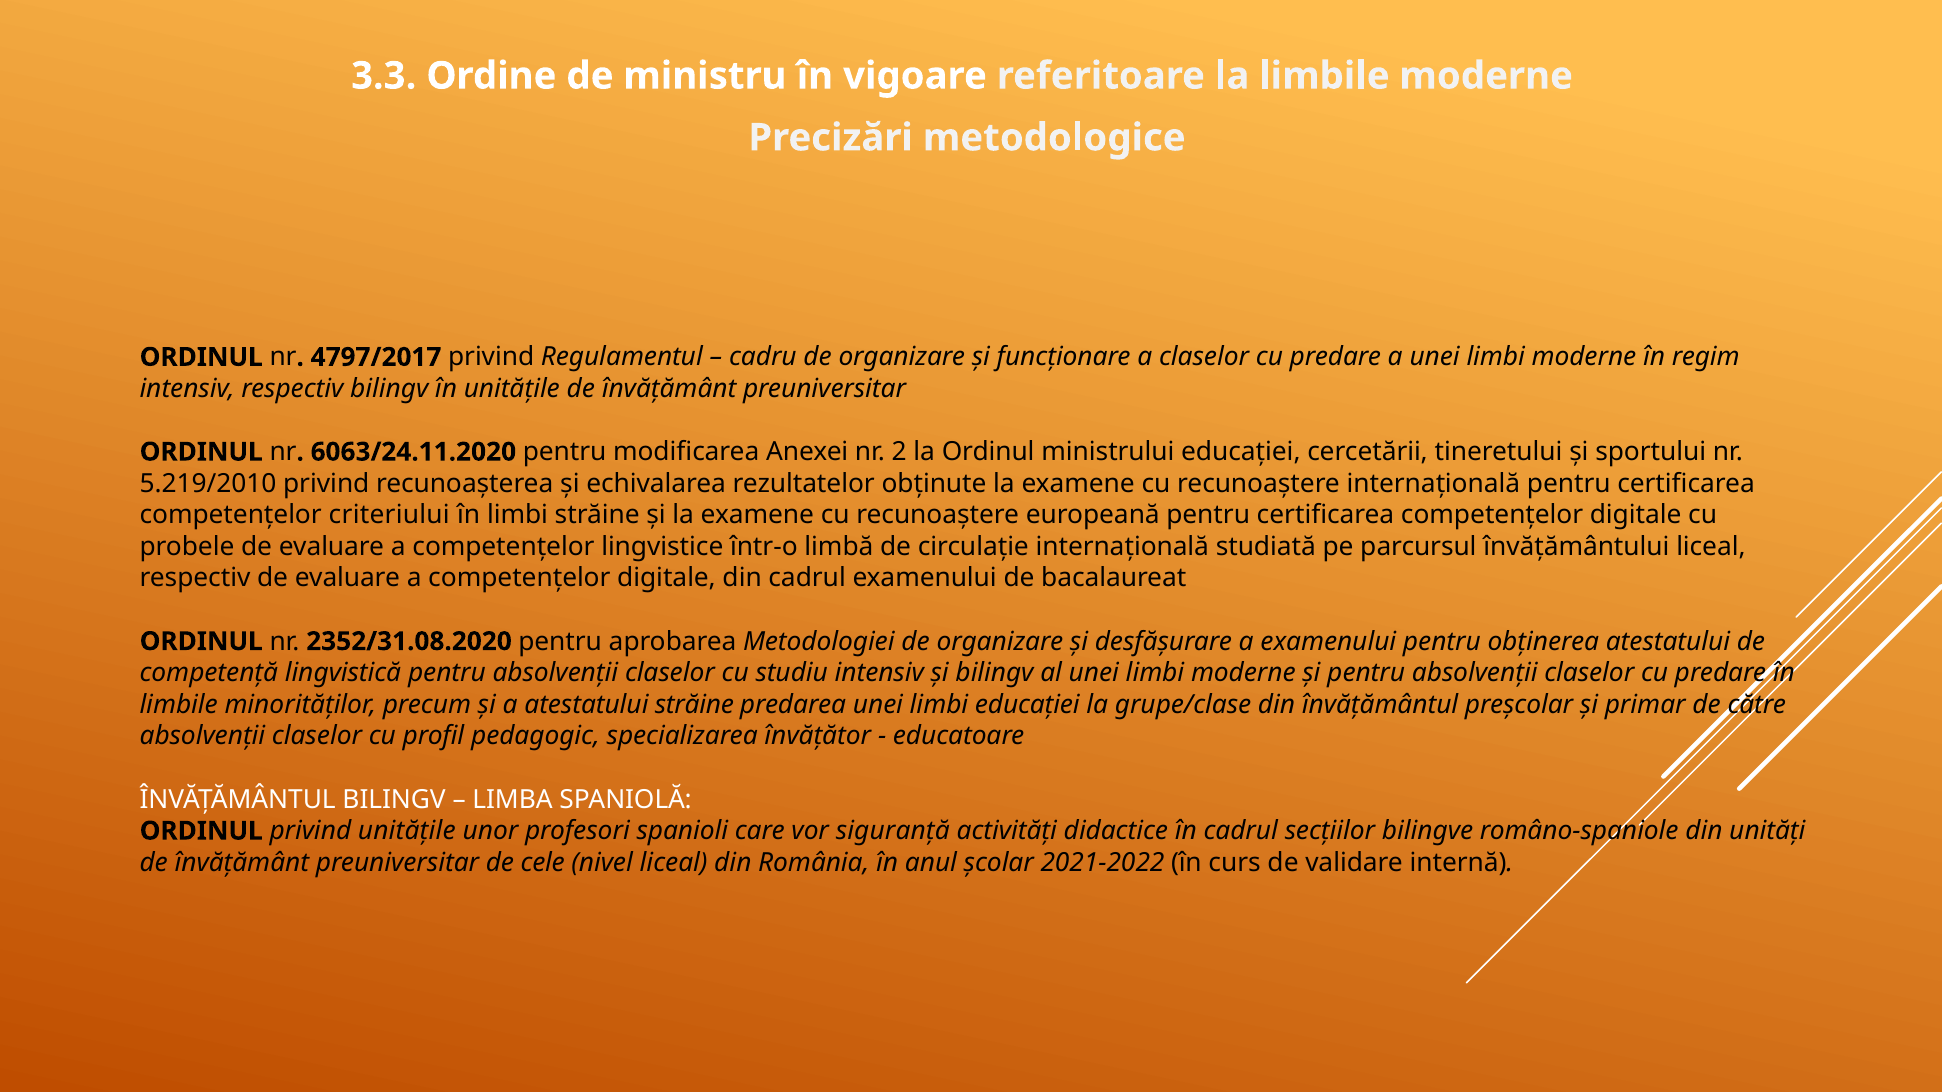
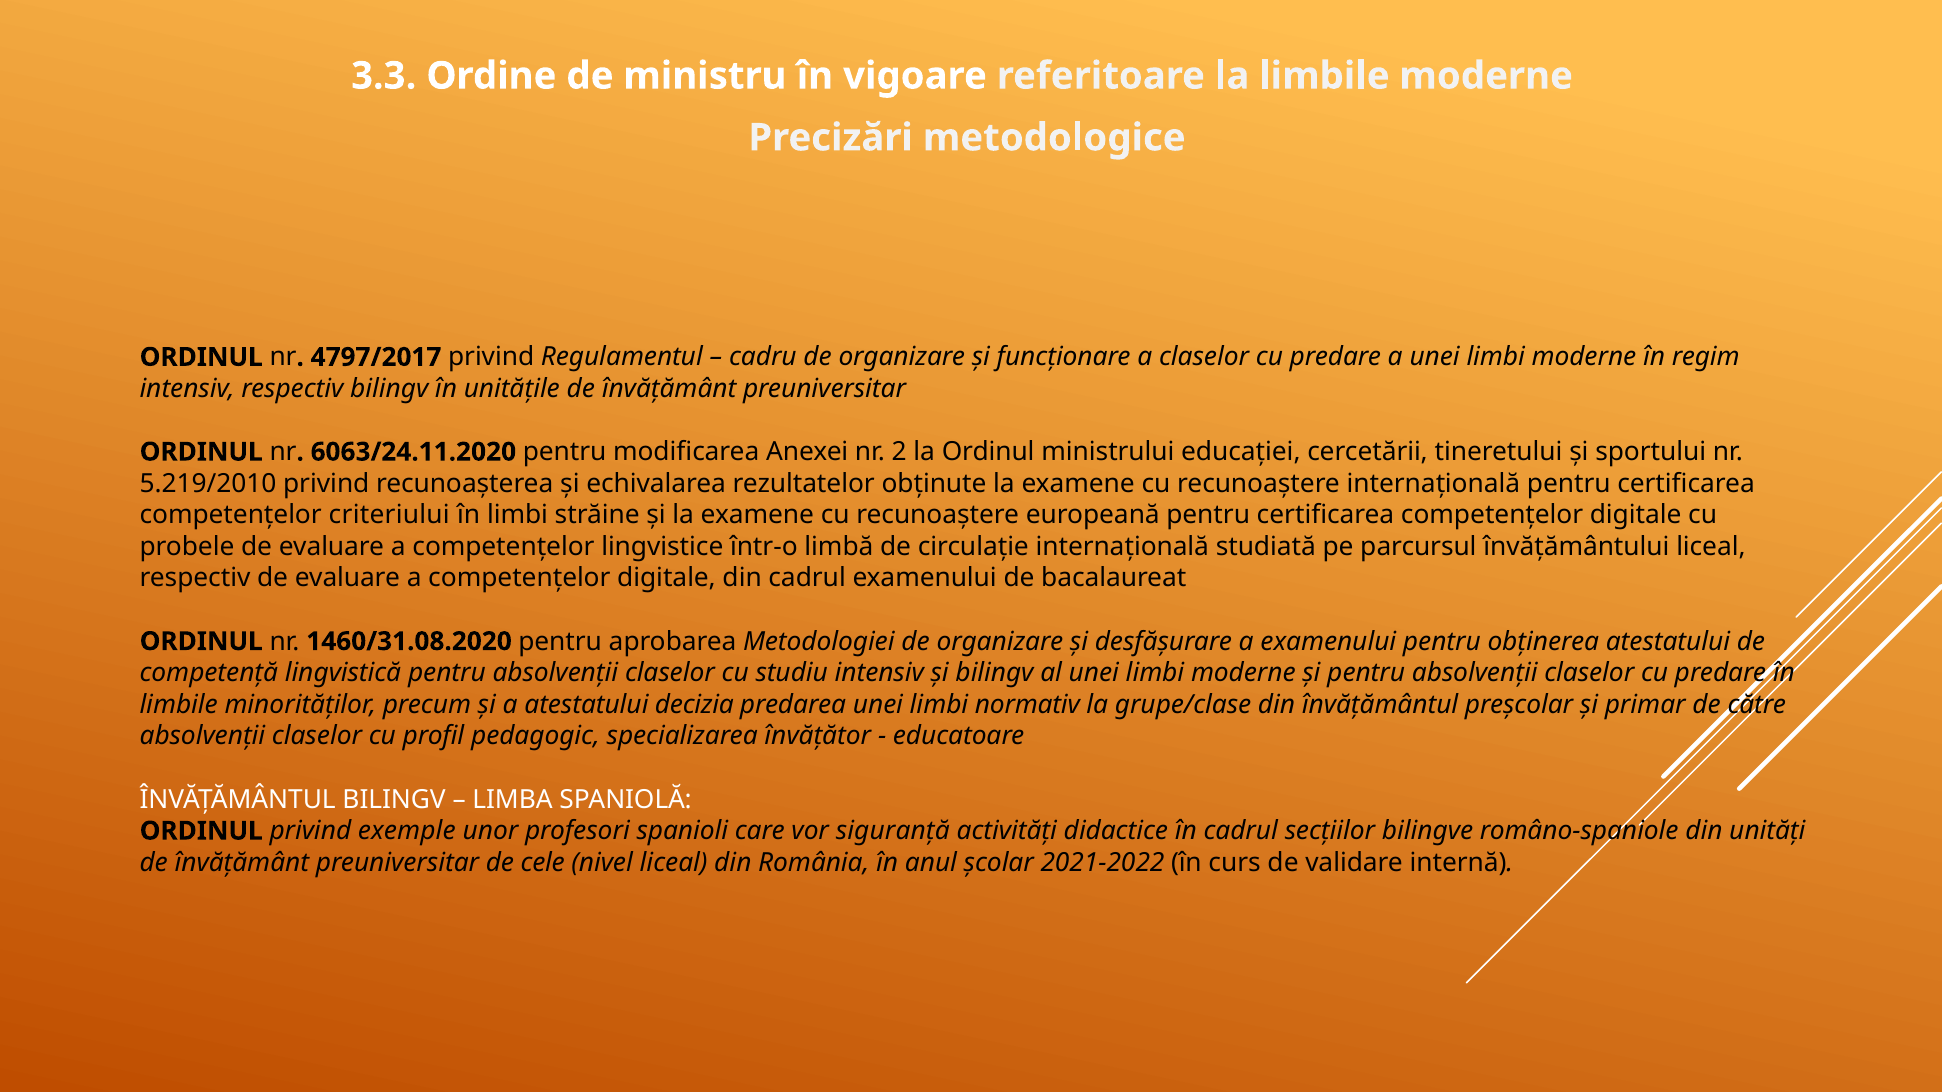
2352/31.08.2020: 2352/31.08.2020 -> 1460/31.08.2020
atestatului străine: străine -> decizia
limbi educației: educației -> normativ
privind unitățile: unitățile -> exemple
